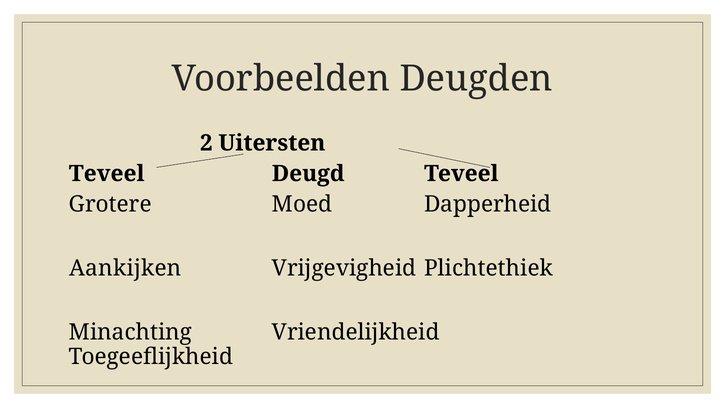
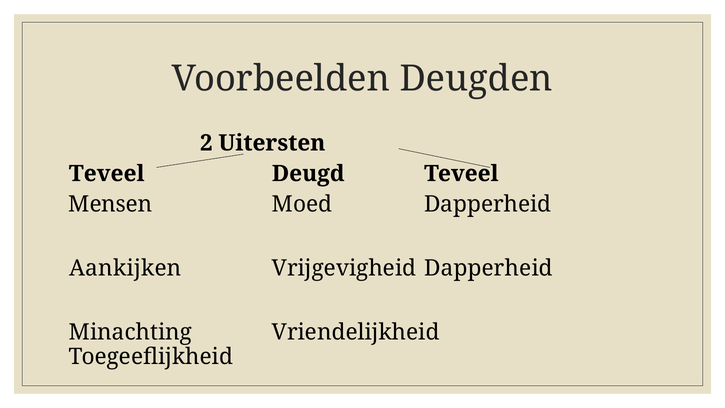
Grotere: Grotere -> Mensen
Vrijgevigheid Plichtethiek: Plichtethiek -> Dapperheid
